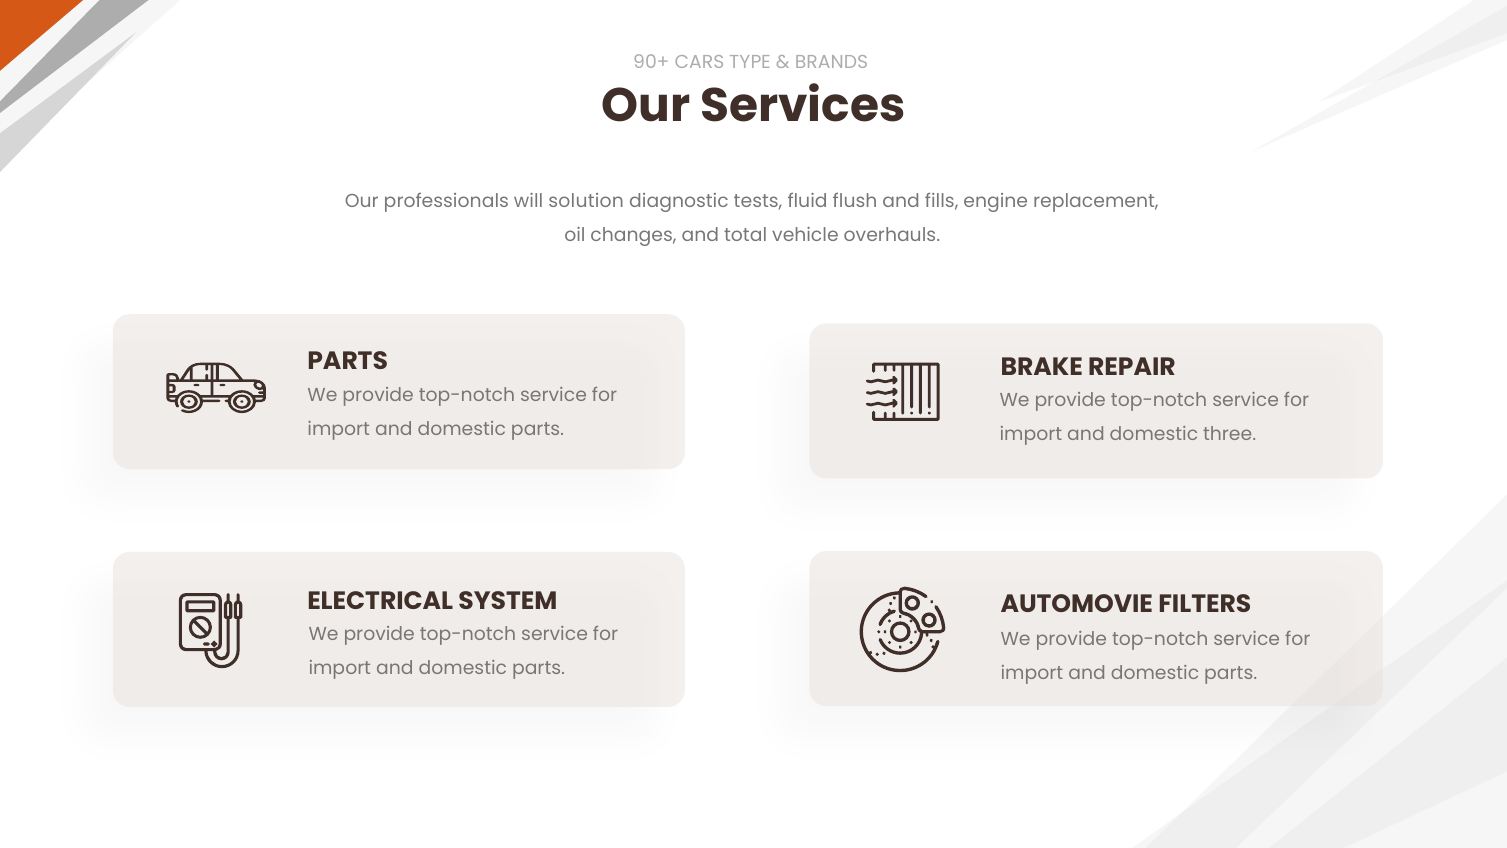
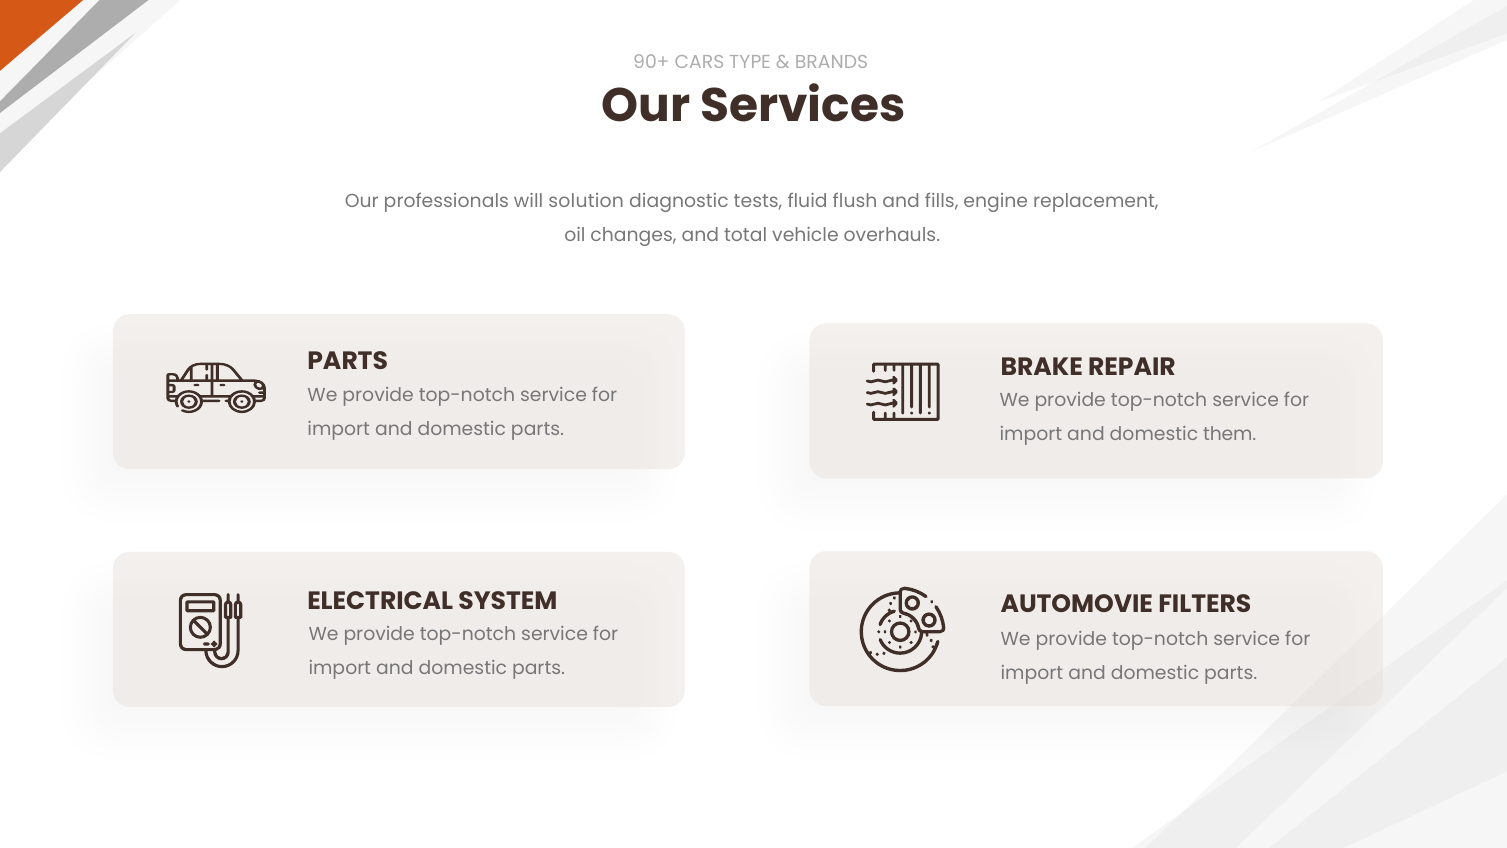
three: three -> them
